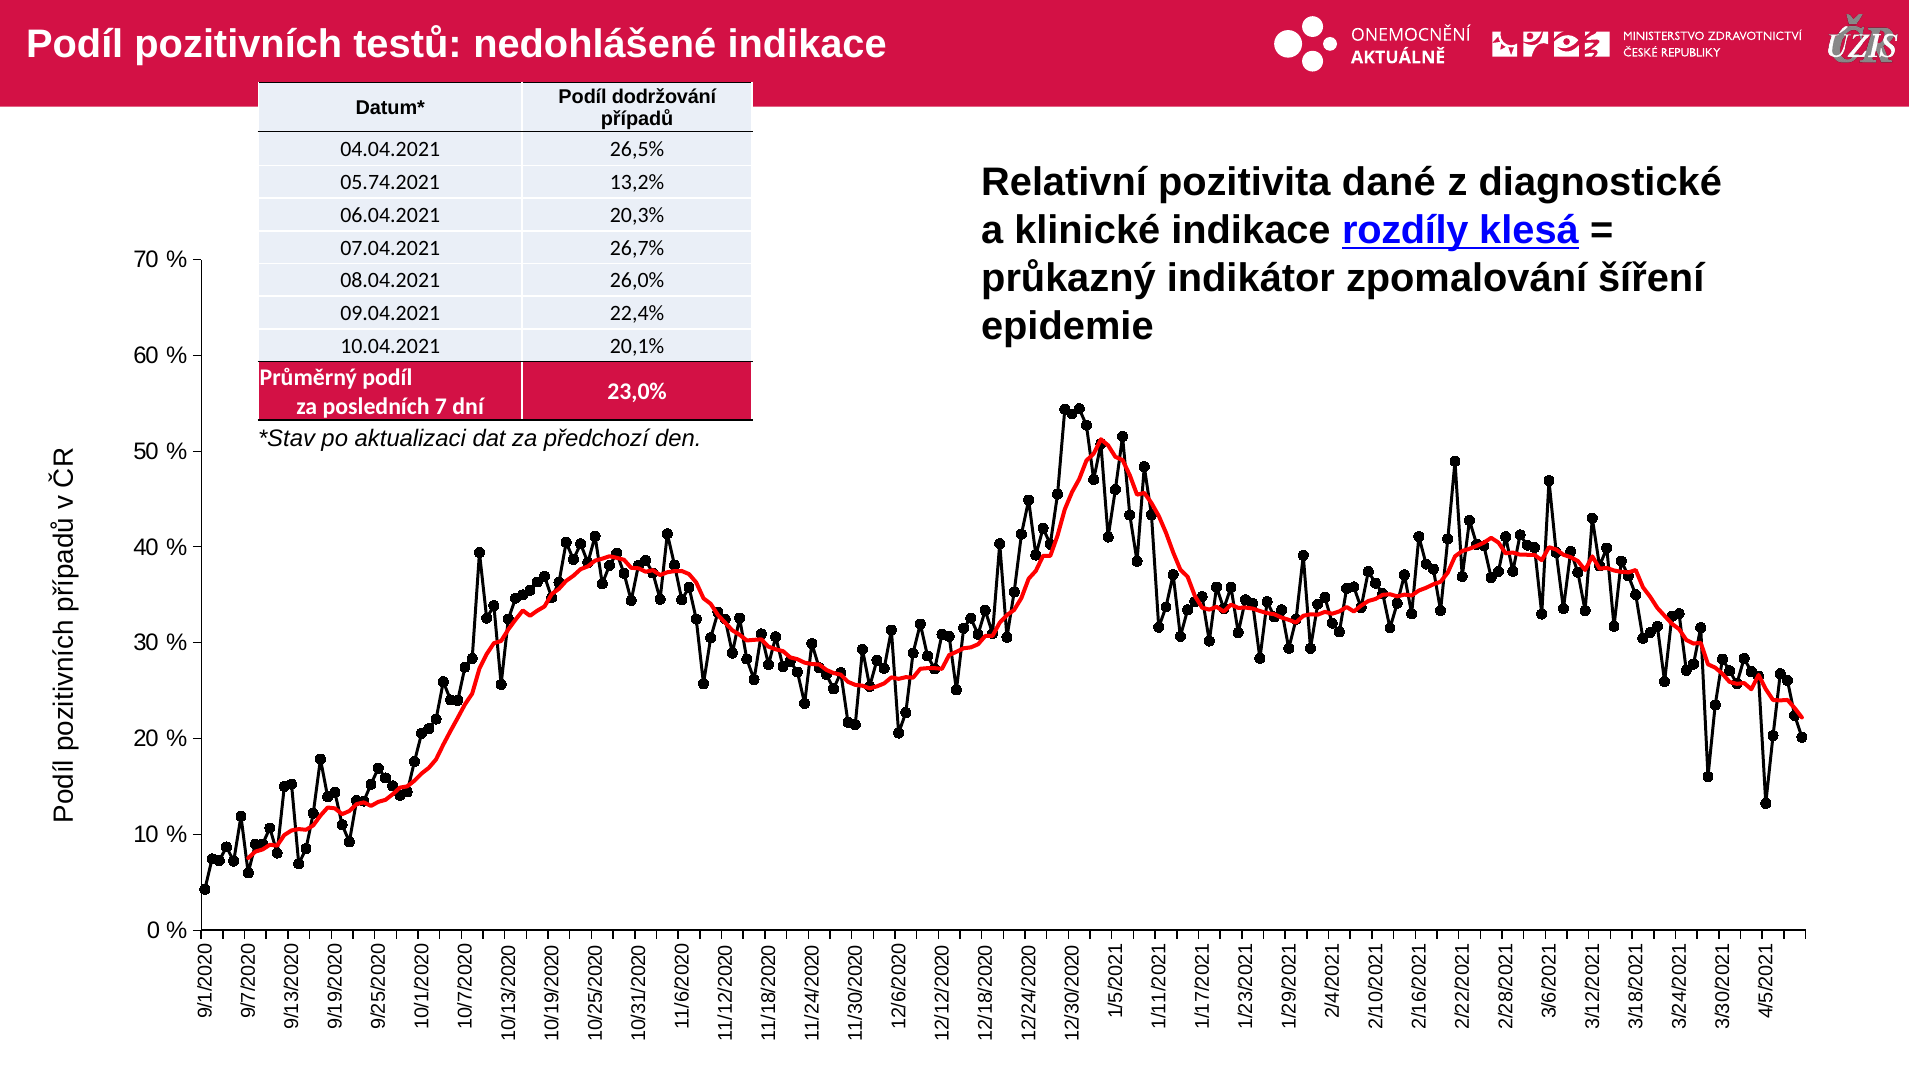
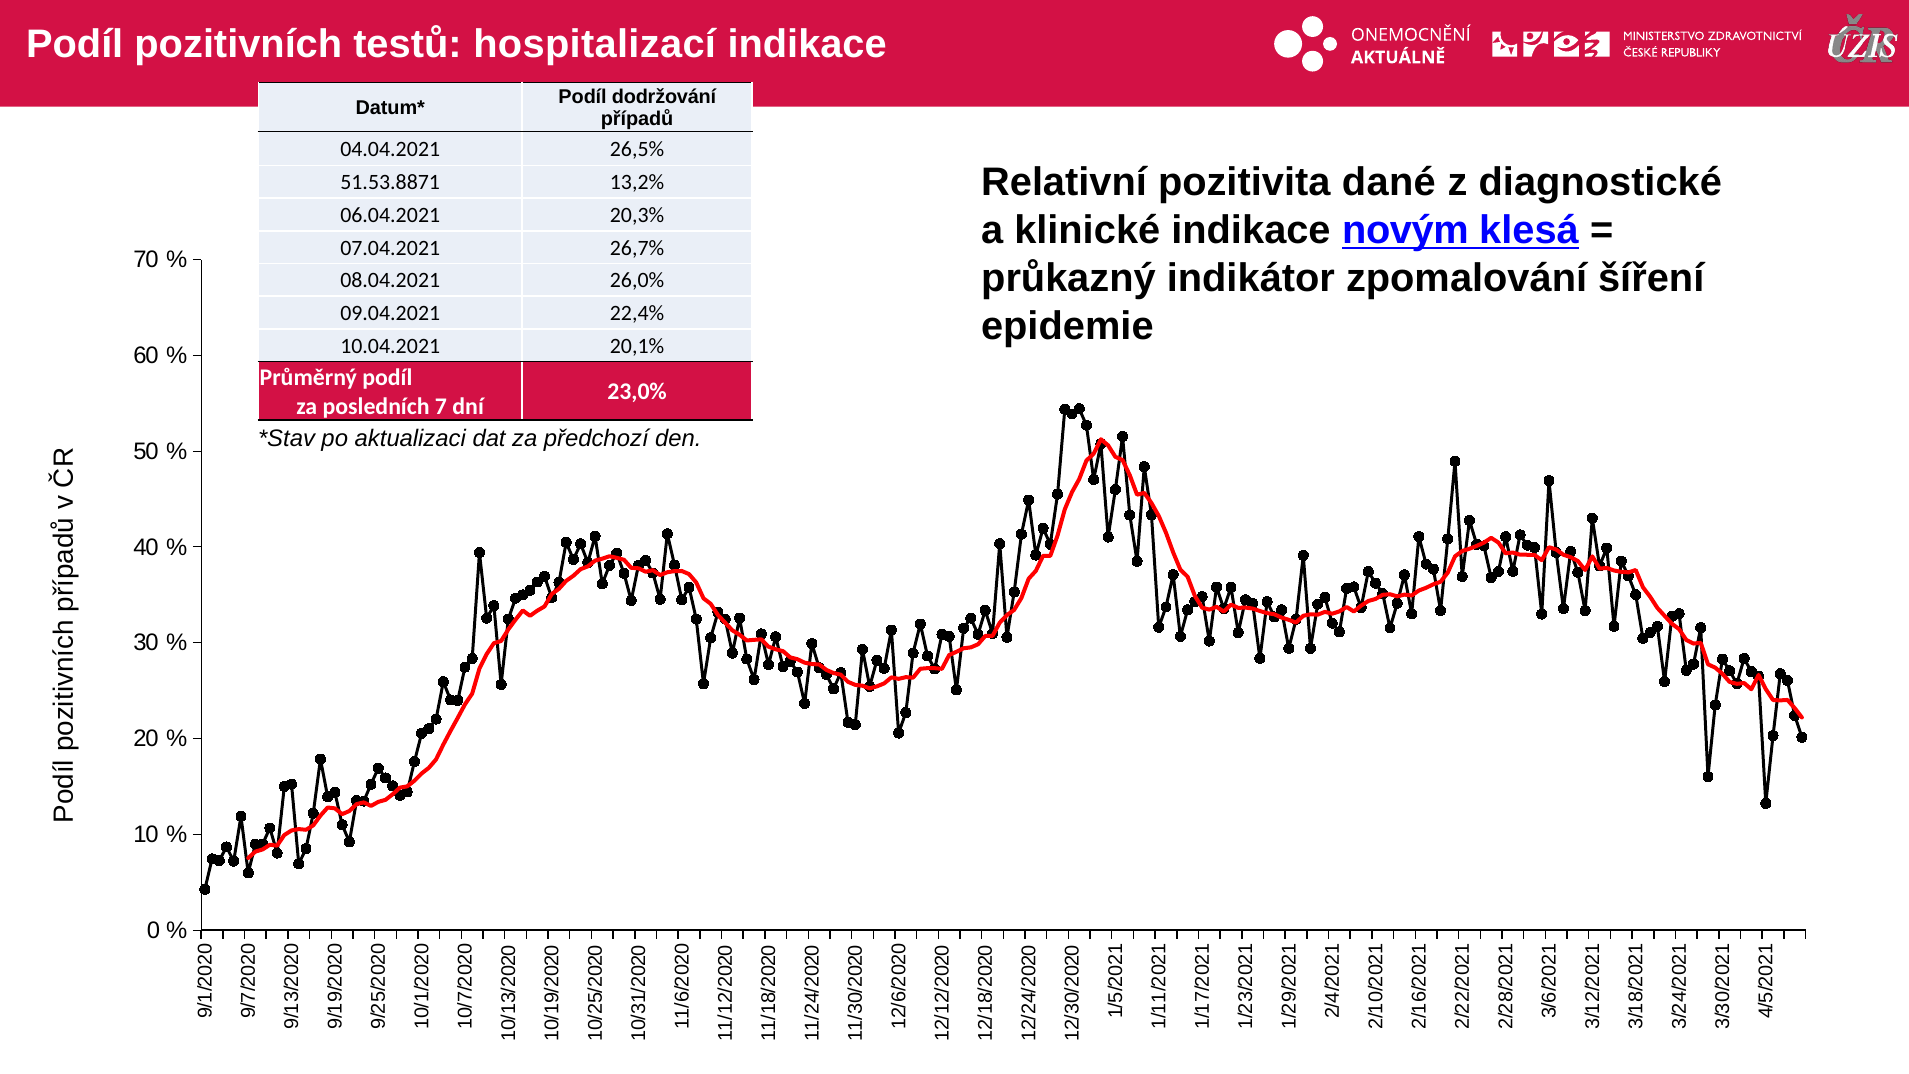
nedohlášené: nedohlášené -> hospitalizací
05.74.2021: 05.74.2021 -> 51.53.8871
rozdíly: rozdíly -> novým
